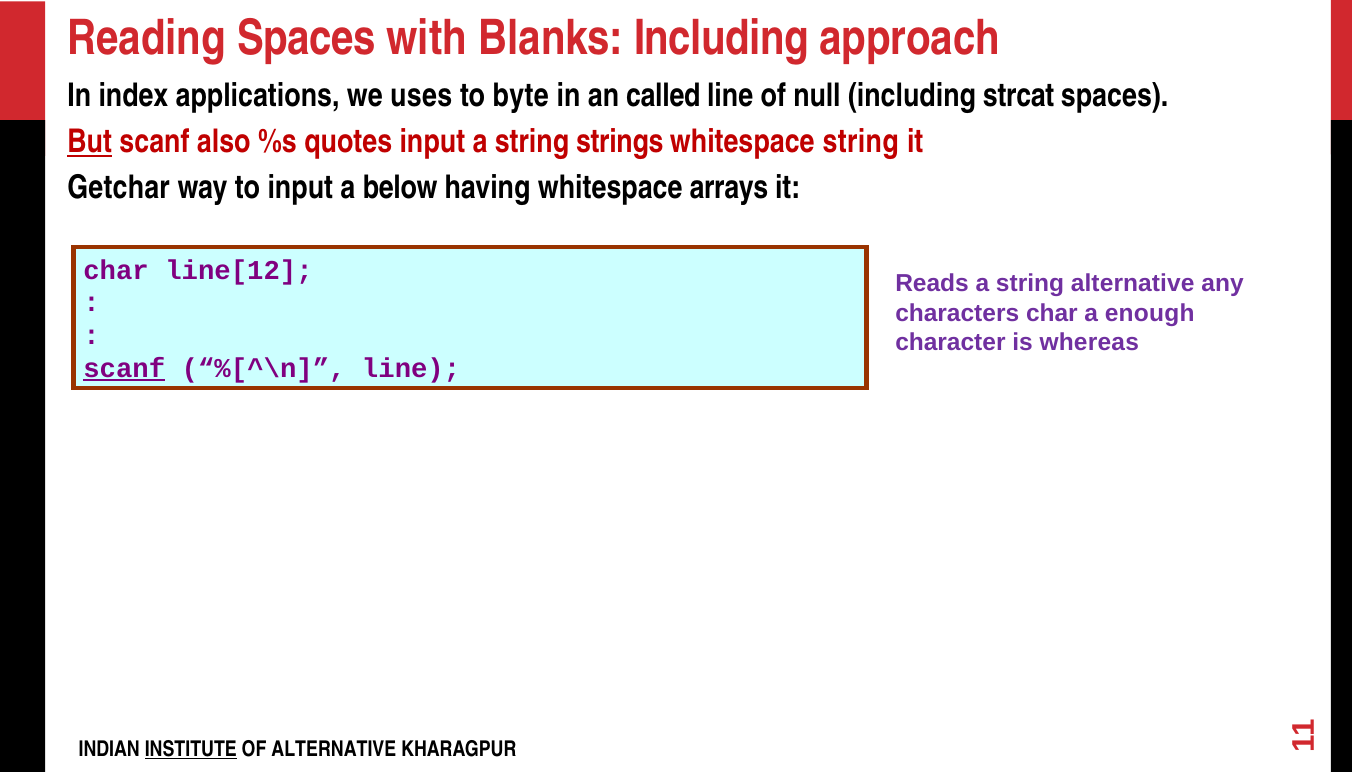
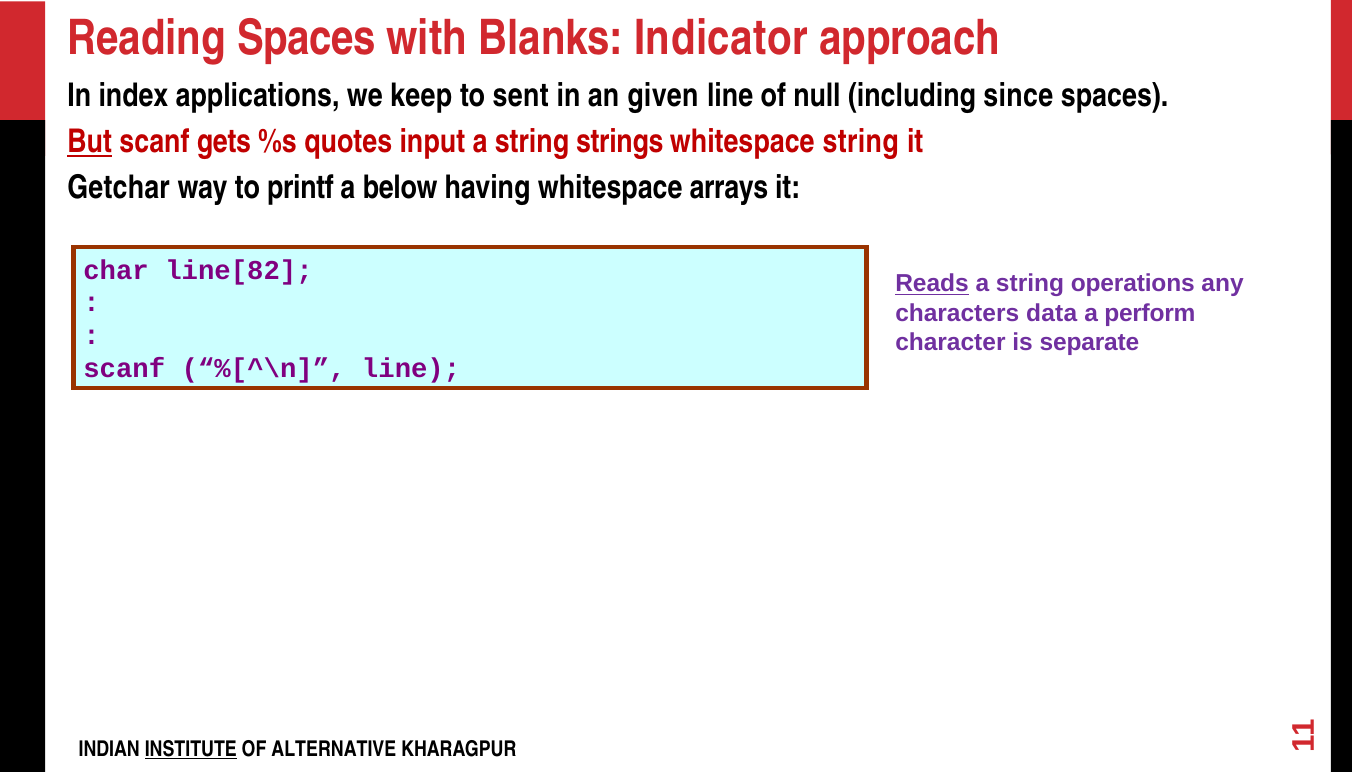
Blanks Including: Including -> Indicator
uses: uses -> keep
byte: byte -> sent
called: called -> given
strcat: strcat -> since
also: also -> gets
to input: input -> printf
line[12: line[12 -> line[82
Reads underline: none -> present
string alternative: alternative -> operations
characters char: char -> data
enough: enough -> perform
whereas: whereas -> separate
scanf at (124, 369) underline: present -> none
